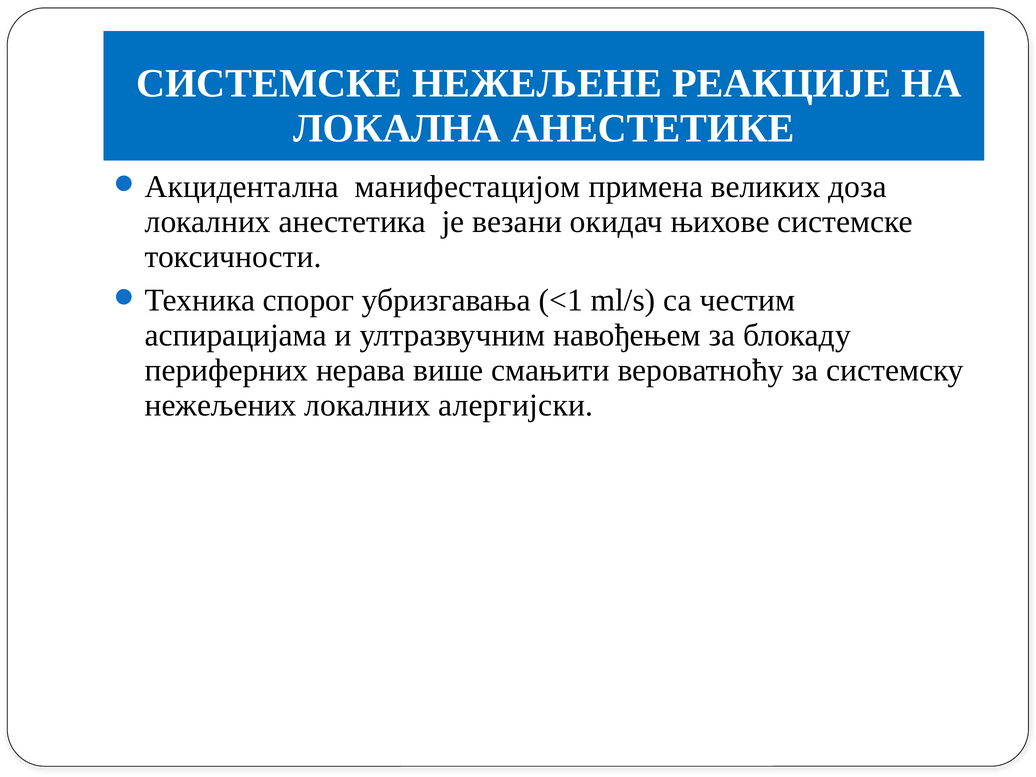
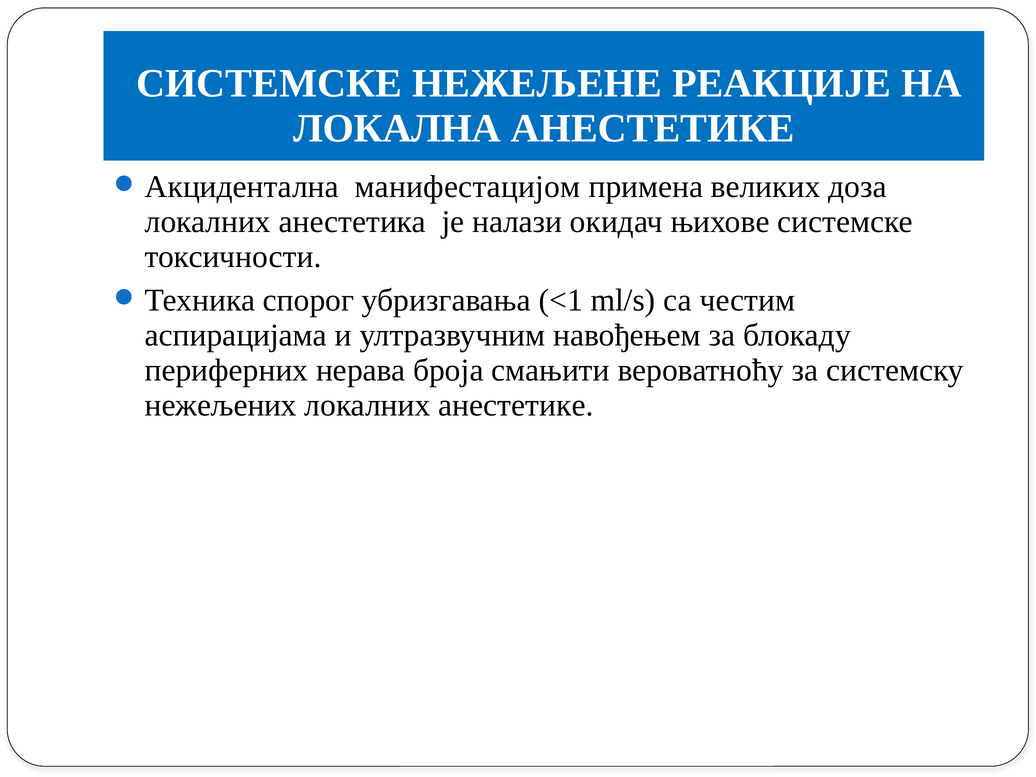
везани: везани -> налази
више: више -> броја
локалних алергијски: алергијски -> анестетике
